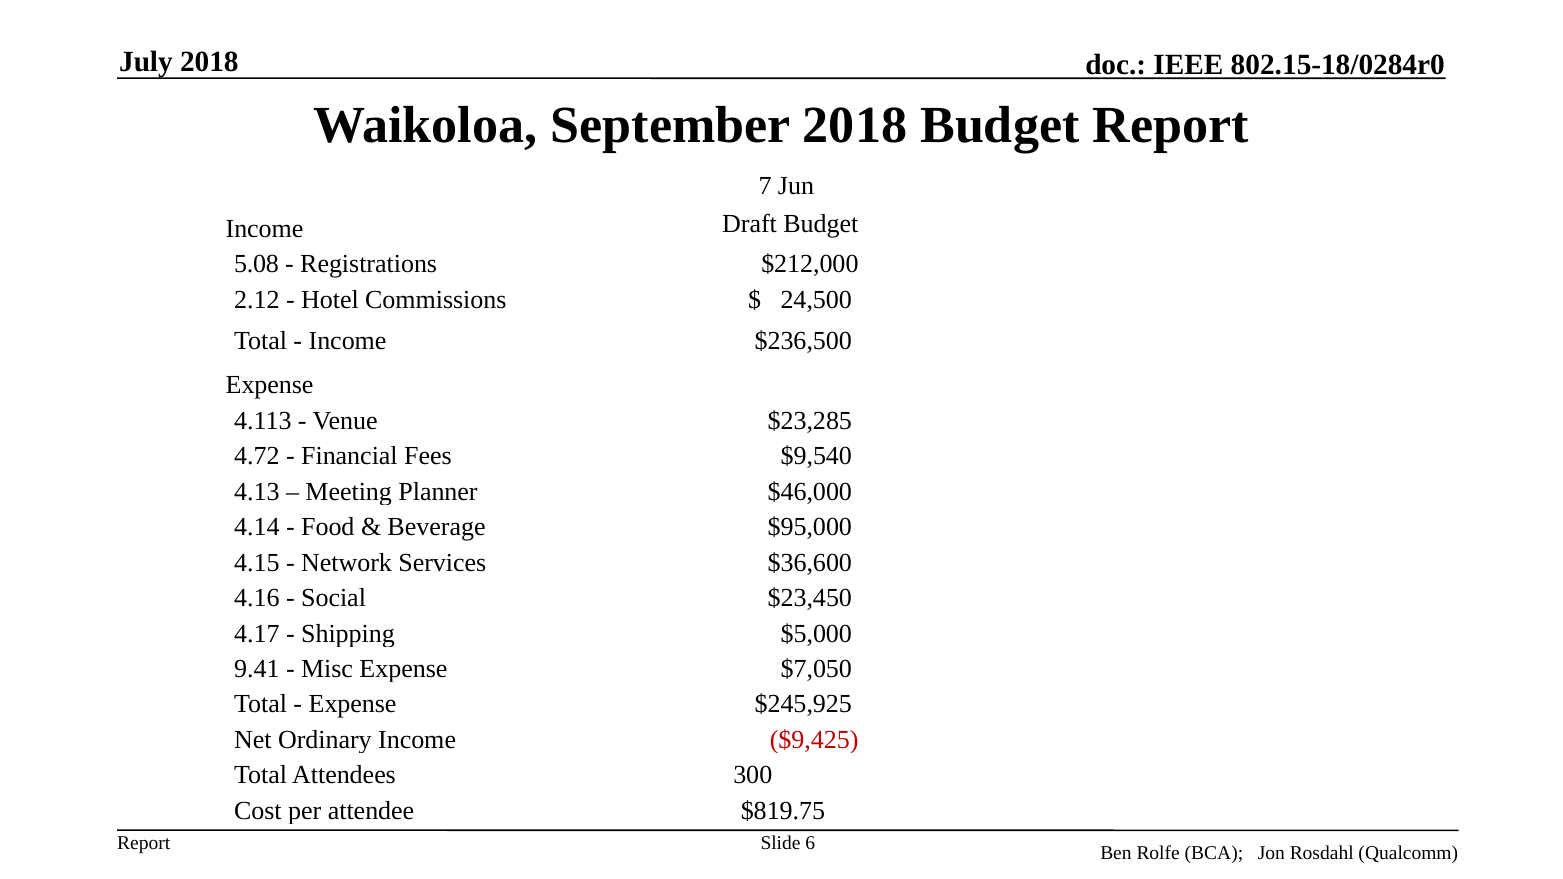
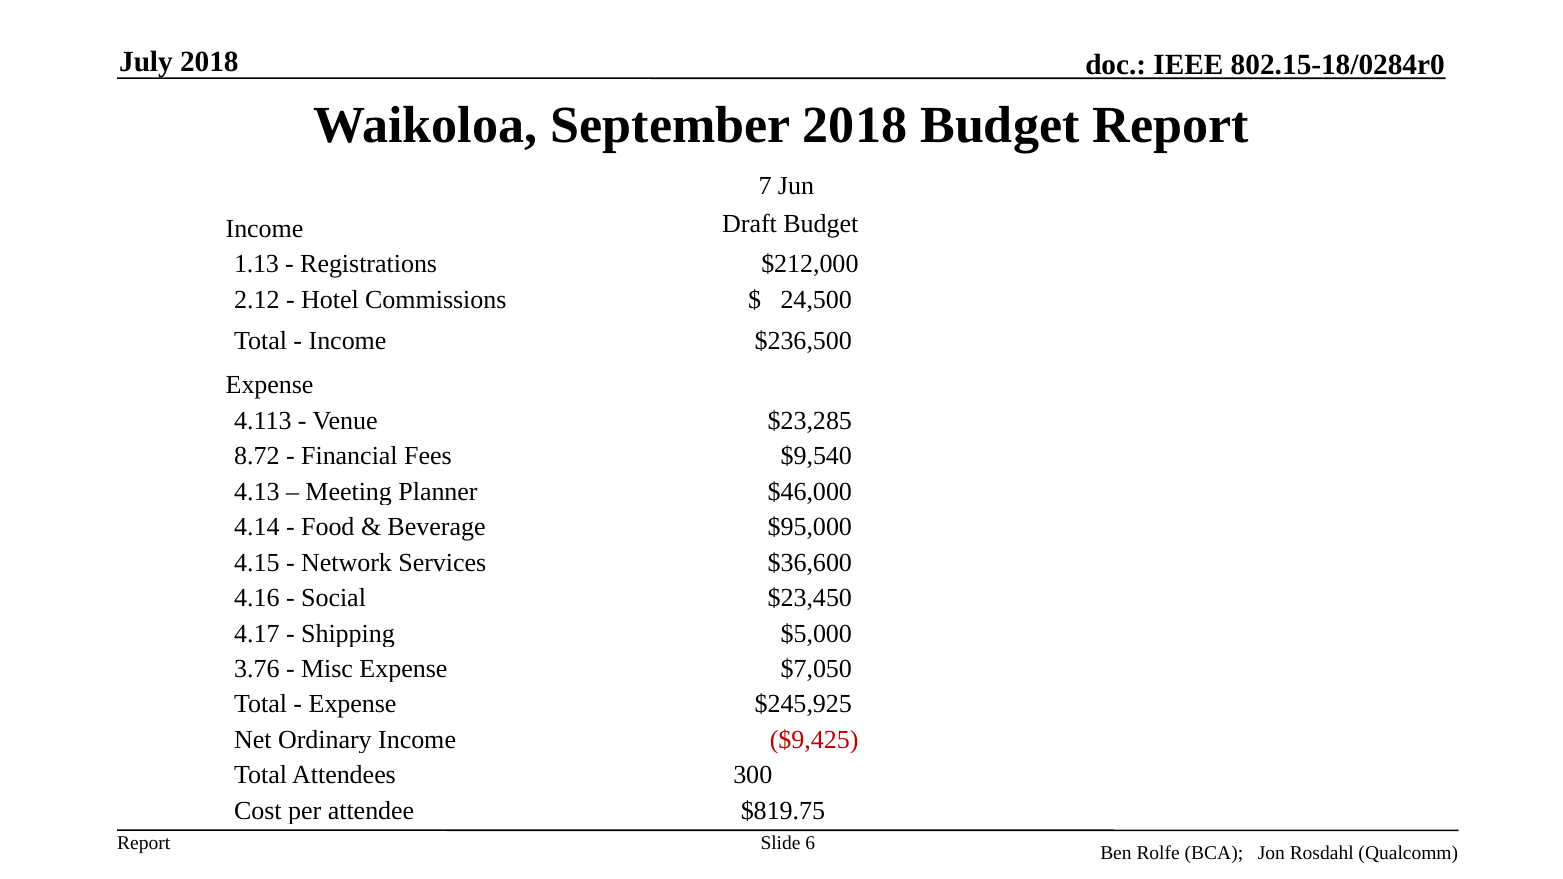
5.08: 5.08 -> 1.13
4.72: 4.72 -> 8.72
9.41: 9.41 -> 3.76
